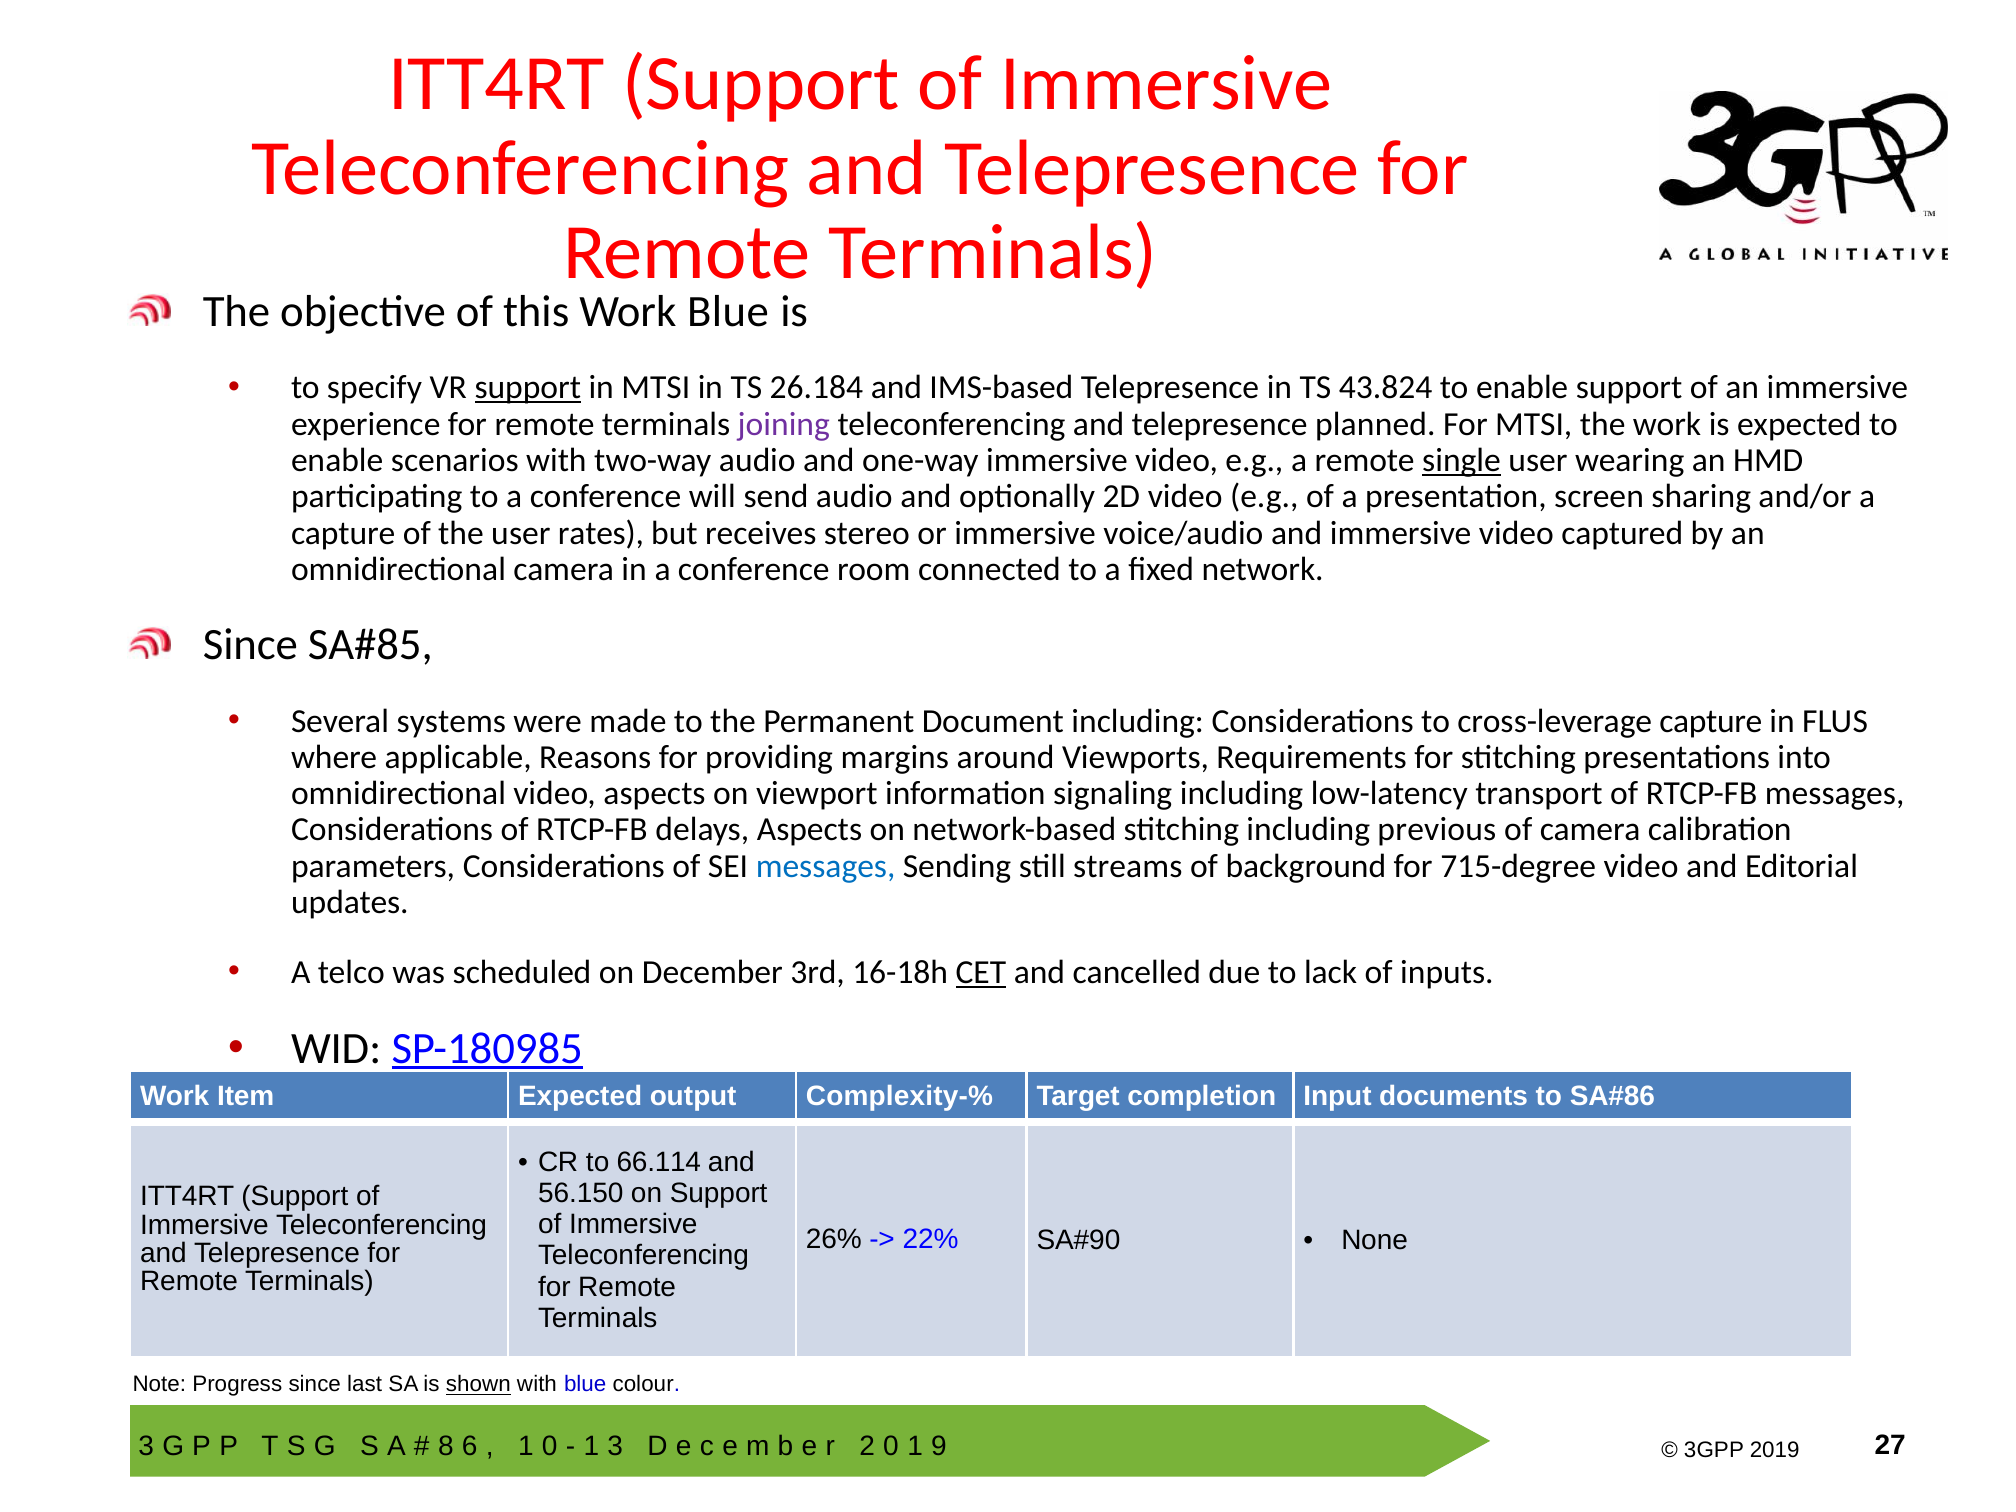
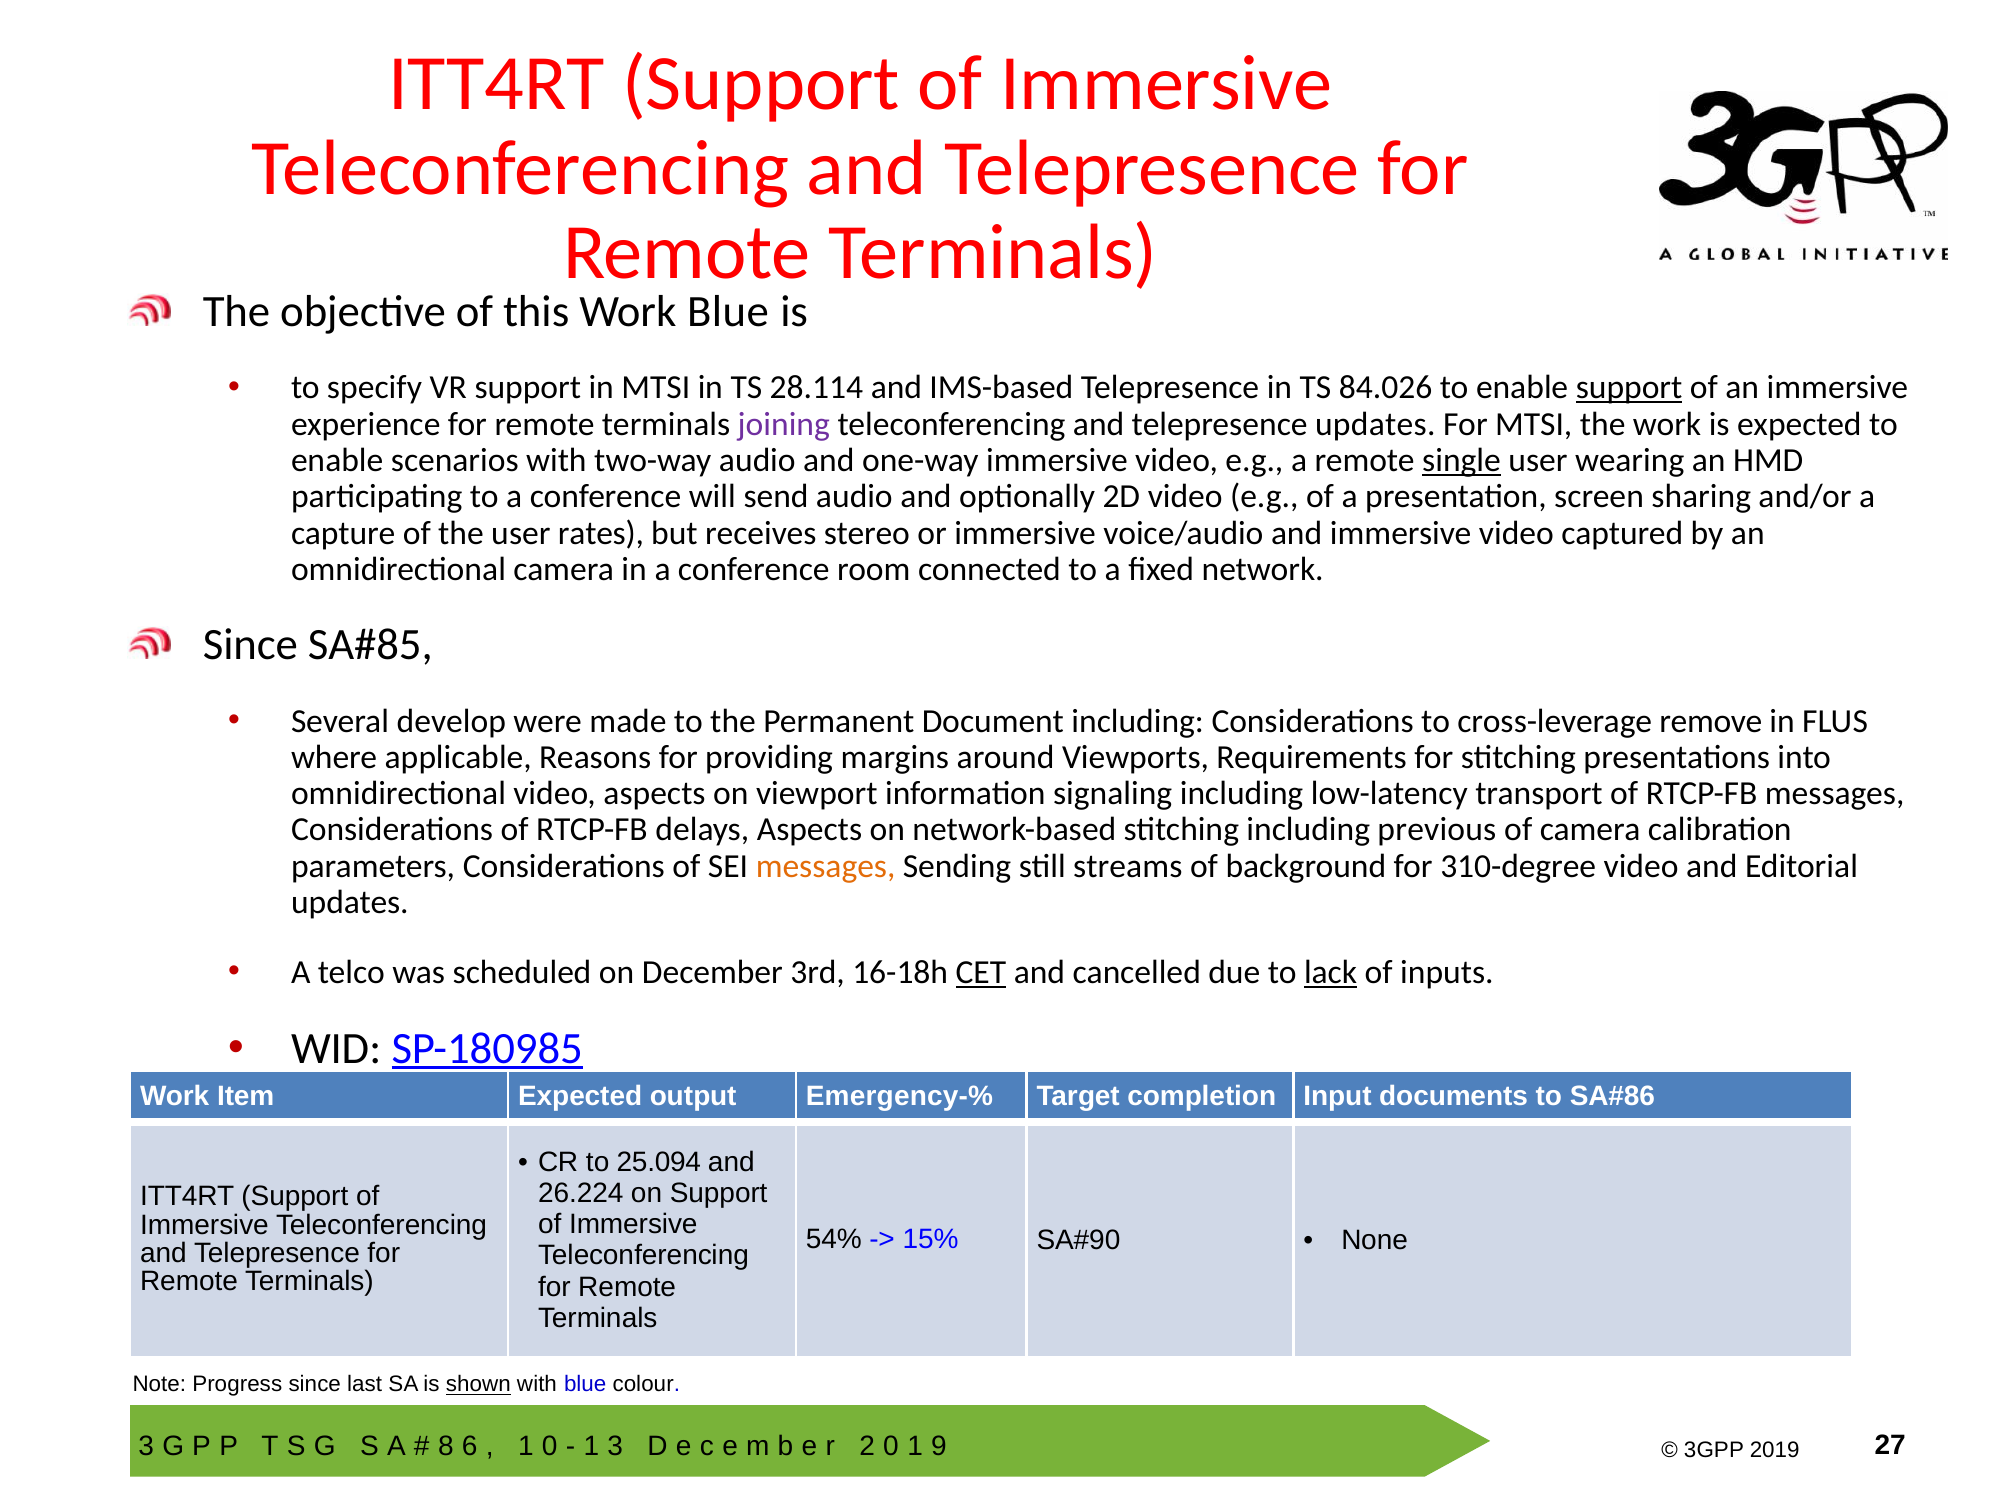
support at (528, 388) underline: present -> none
26.184: 26.184 -> 28.114
43.824: 43.824 -> 84.026
support at (1629, 388) underline: none -> present
telepresence planned: planned -> updates
systems: systems -> develop
cross-leverage capture: capture -> remove
messages at (826, 866) colour: blue -> orange
715-degree: 715-degree -> 310-degree
lack underline: none -> present
Complexity-%: Complexity-% -> Emergency-%
66.114: 66.114 -> 25.094
56.150: 56.150 -> 26.224
26%: 26% -> 54%
22%: 22% -> 15%
